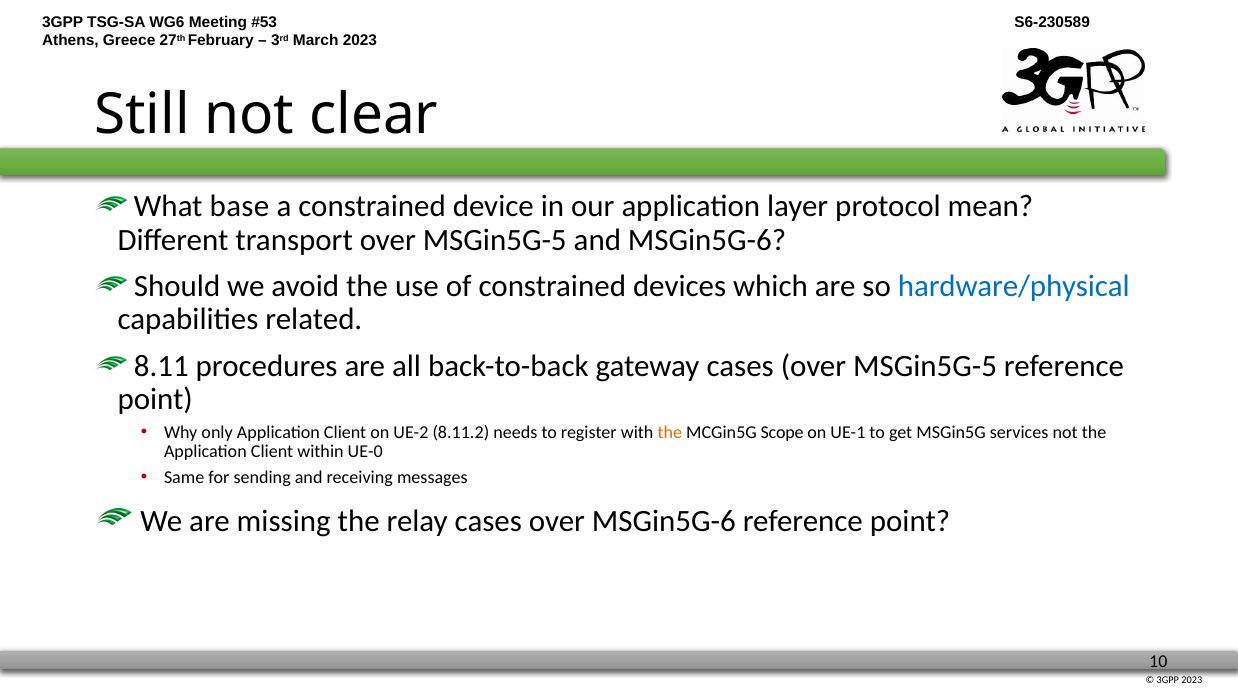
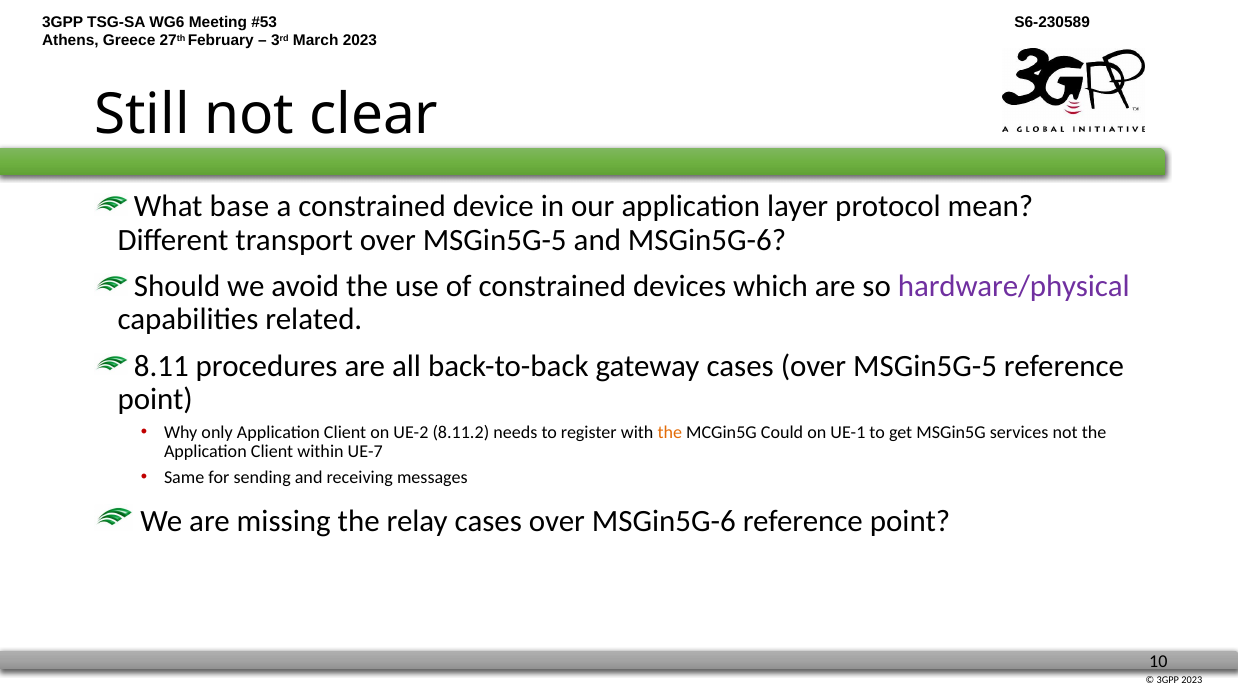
hardware/physical colour: blue -> purple
Scope: Scope -> Could
UE-0: UE-0 -> UE-7
